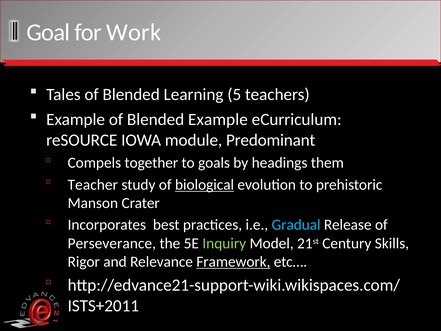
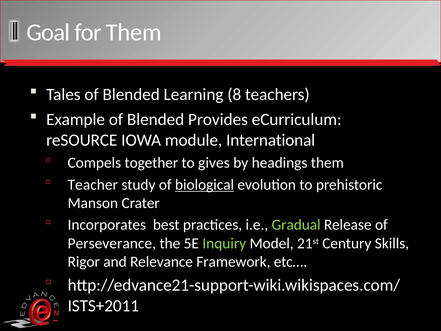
for Work: Work -> Them
5: 5 -> 8
Blended Example: Example -> Provides
Predominant: Predominant -> International
goals: goals -> gives
Gradual colour: light blue -> light green
Framework underline: present -> none
